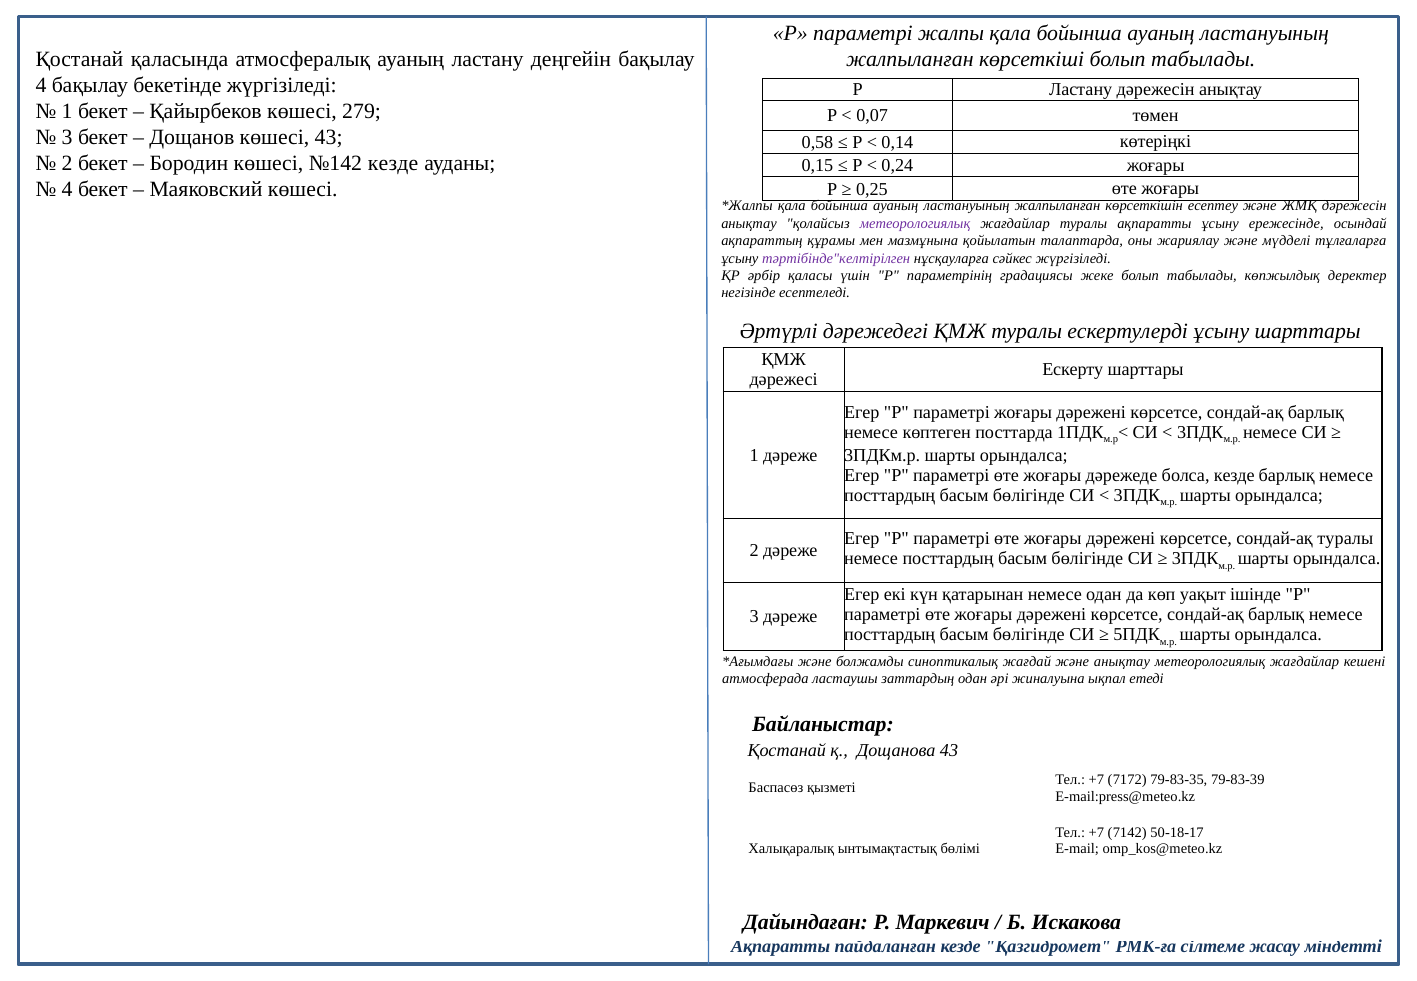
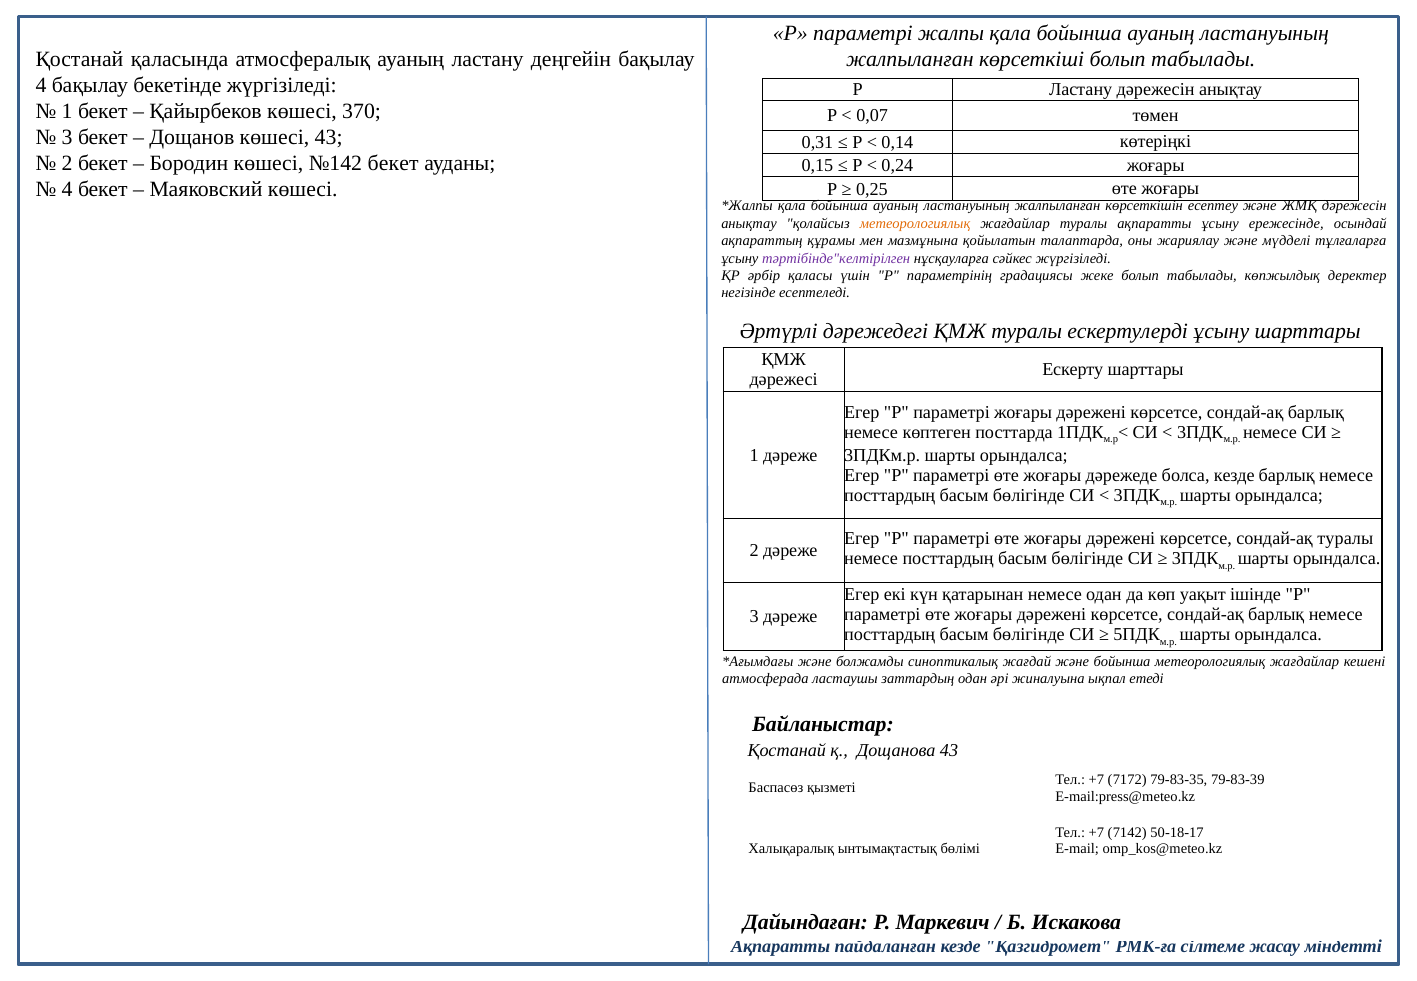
279: 279 -> 370
0,58: 0,58 -> 0,31
№142 кезде: кезде -> бекет
метеорологиялық at (915, 223) colour: purple -> orange
және анықтау: анықтау -> бойынша
